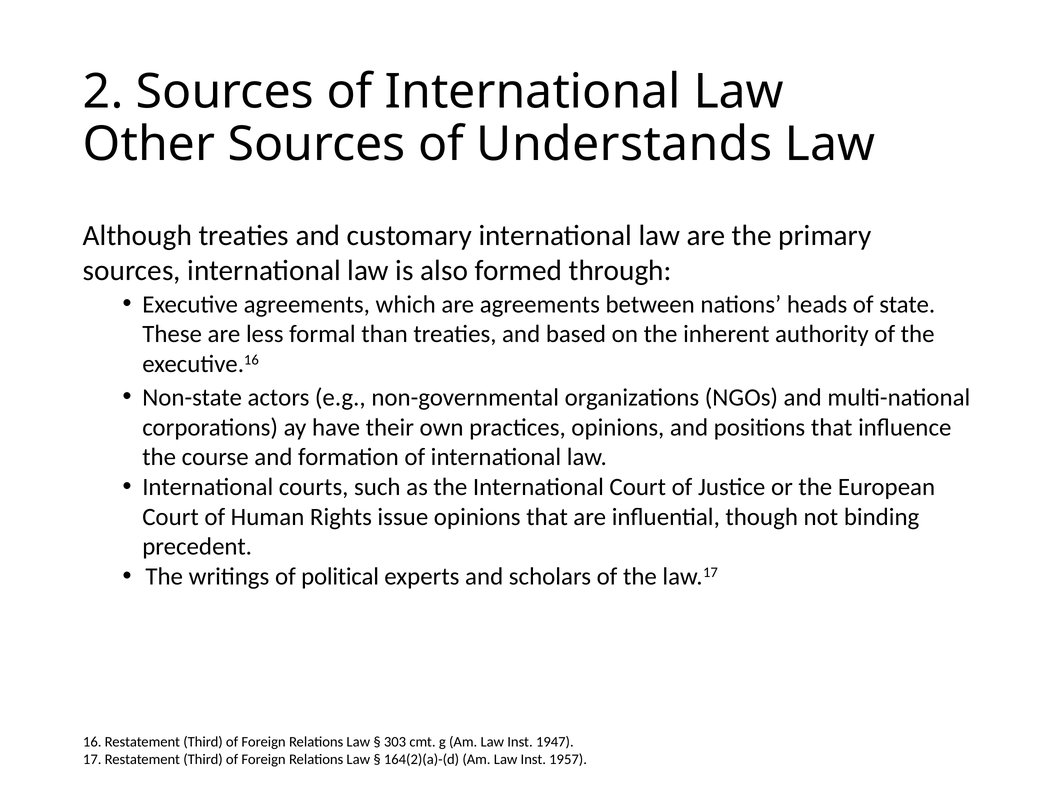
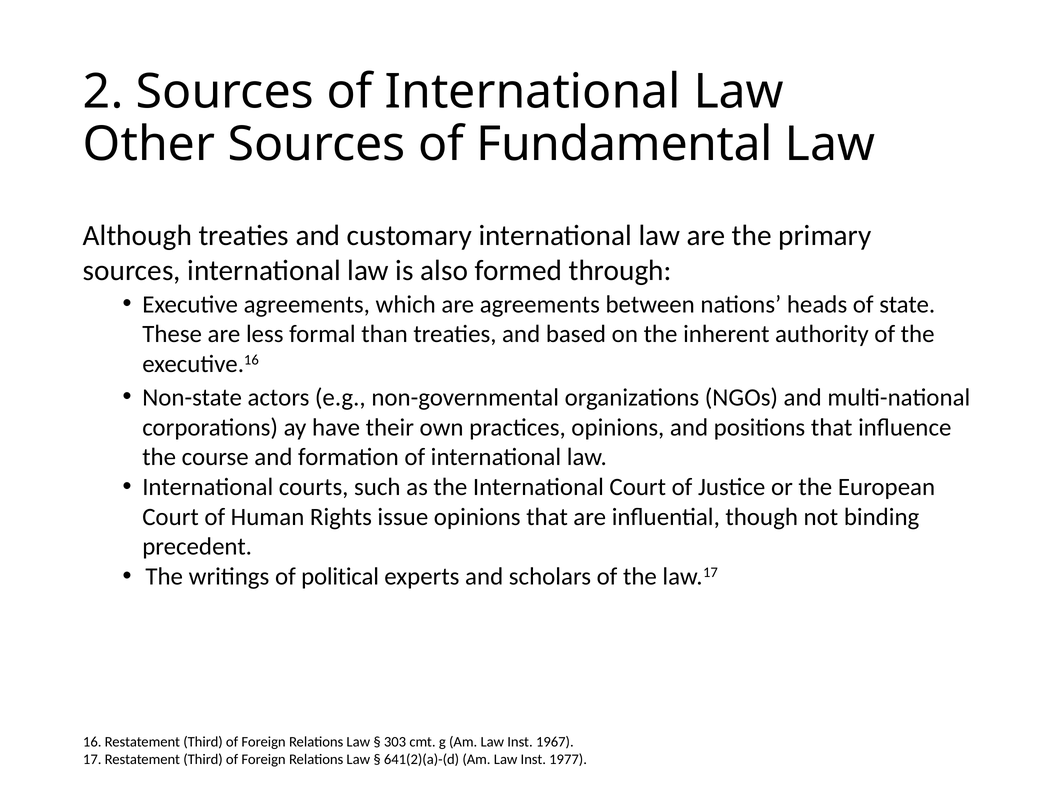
Understands: Understands -> Fundamental
1947: 1947 -> 1967
164(2)(a)-(d: 164(2)(a)-(d -> 641(2)(a)-(d
1957: 1957 -> 1977
